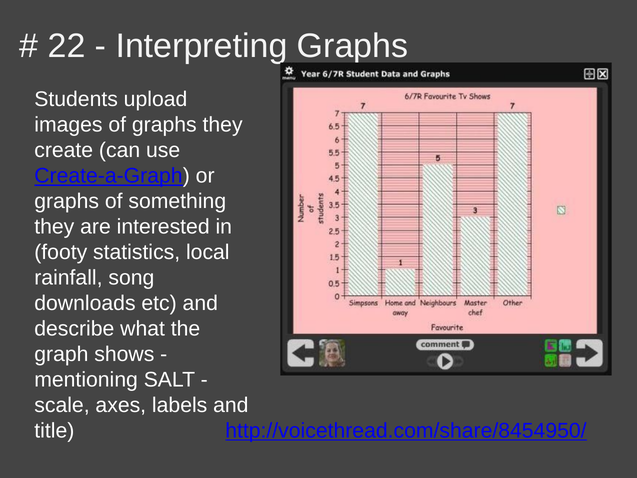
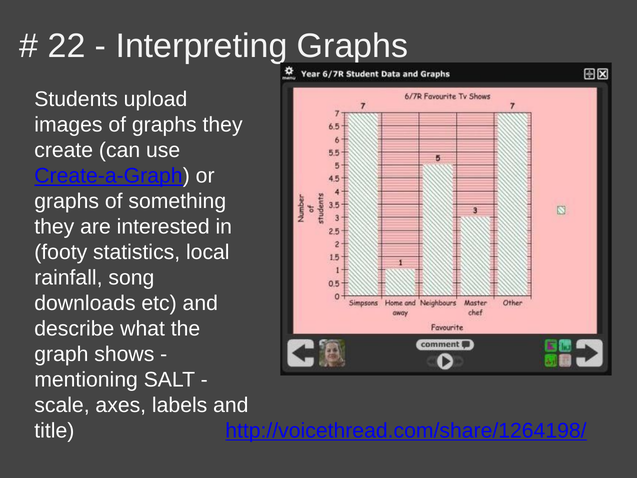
http://voicethread.com/share/8454950/: http://voicethread.com/share/8454950/ -> http://voicethread.com/share/1264198/
